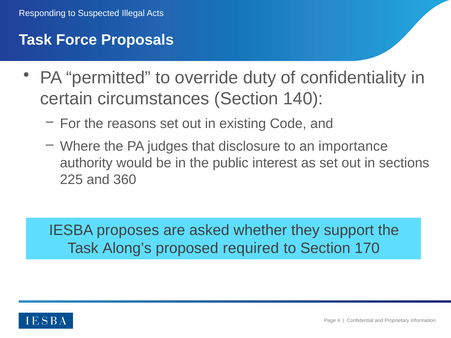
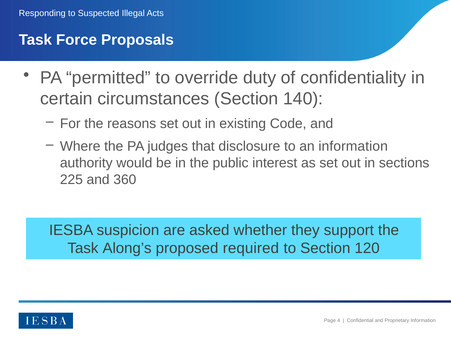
an importance: importance -> information
proposes: proposes -> suspicion
170: 170 -> 120
